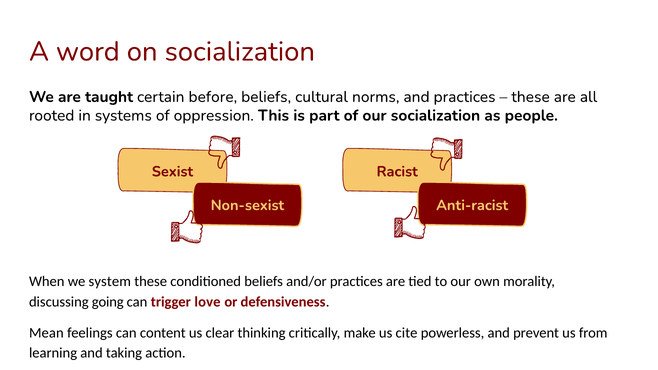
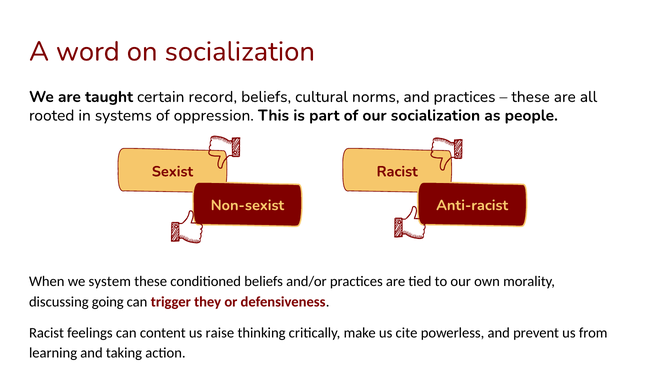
before: before -> record
love: love -> they
Mean at (46, 333): Mean -> Racist
clear: clear -> raise
